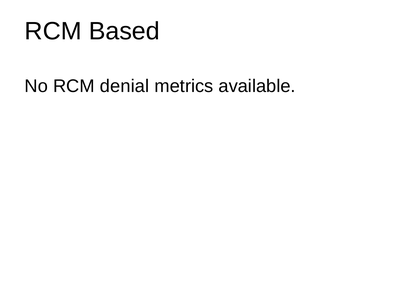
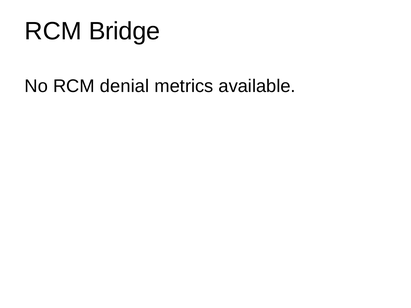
Based: Based -> Bridge
